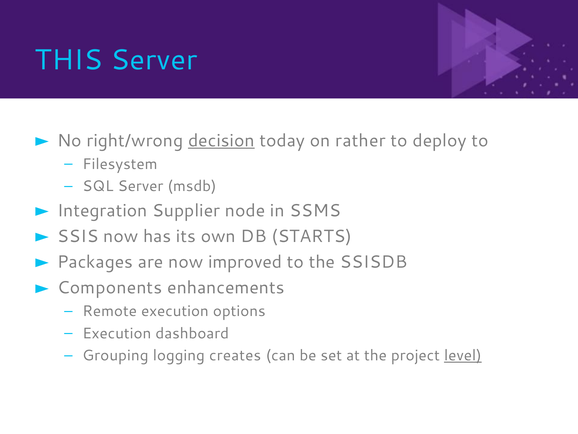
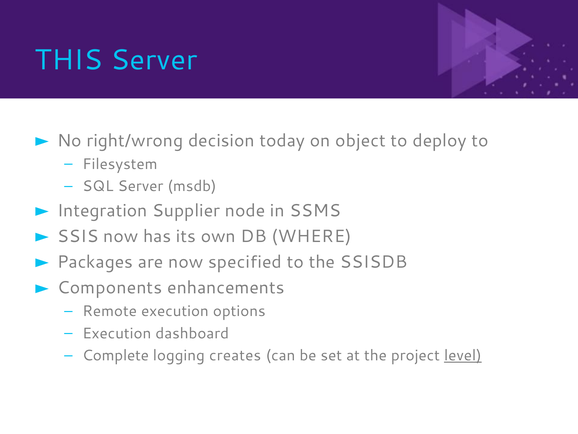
decision underline: present -> none
rather: rather -> object
STARTS: STARTS -> WHERE
improved: improved -> specified
Grouping: Grouping -> Complete
